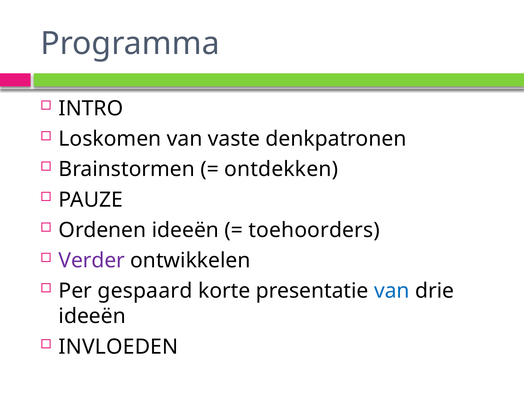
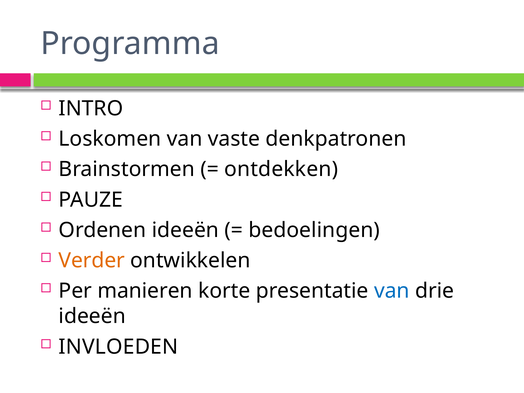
toehoorders: toehoorders -> bedoelingen
Verder colour: purple -> orange
gespaard: gespaard -> manieren
